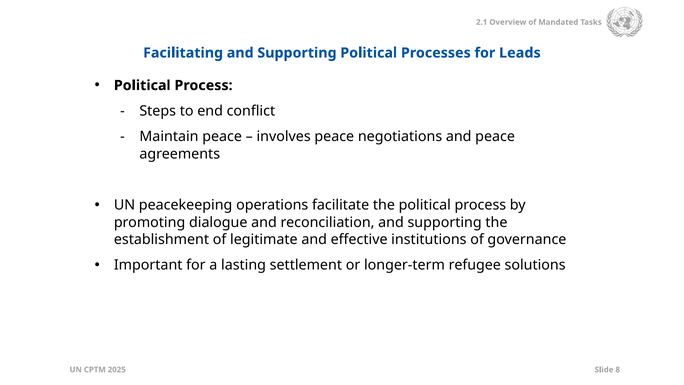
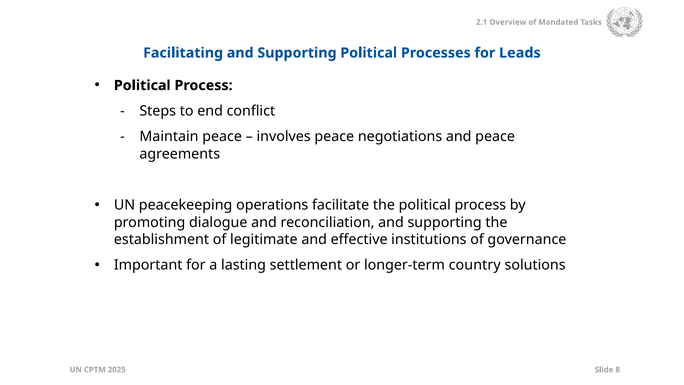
refugee: refugee -> country
